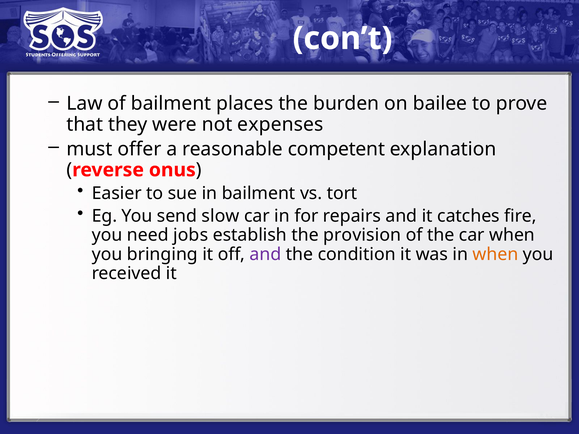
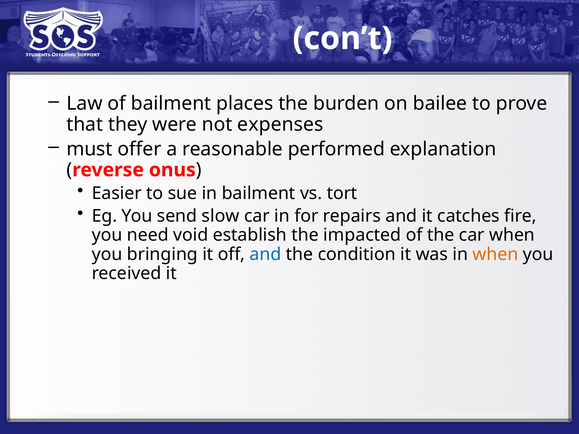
competent: competent -> performed
jobs: jobs -> void
provision: provision -> impacted
and at (266, 254) colour: purple -> blue
